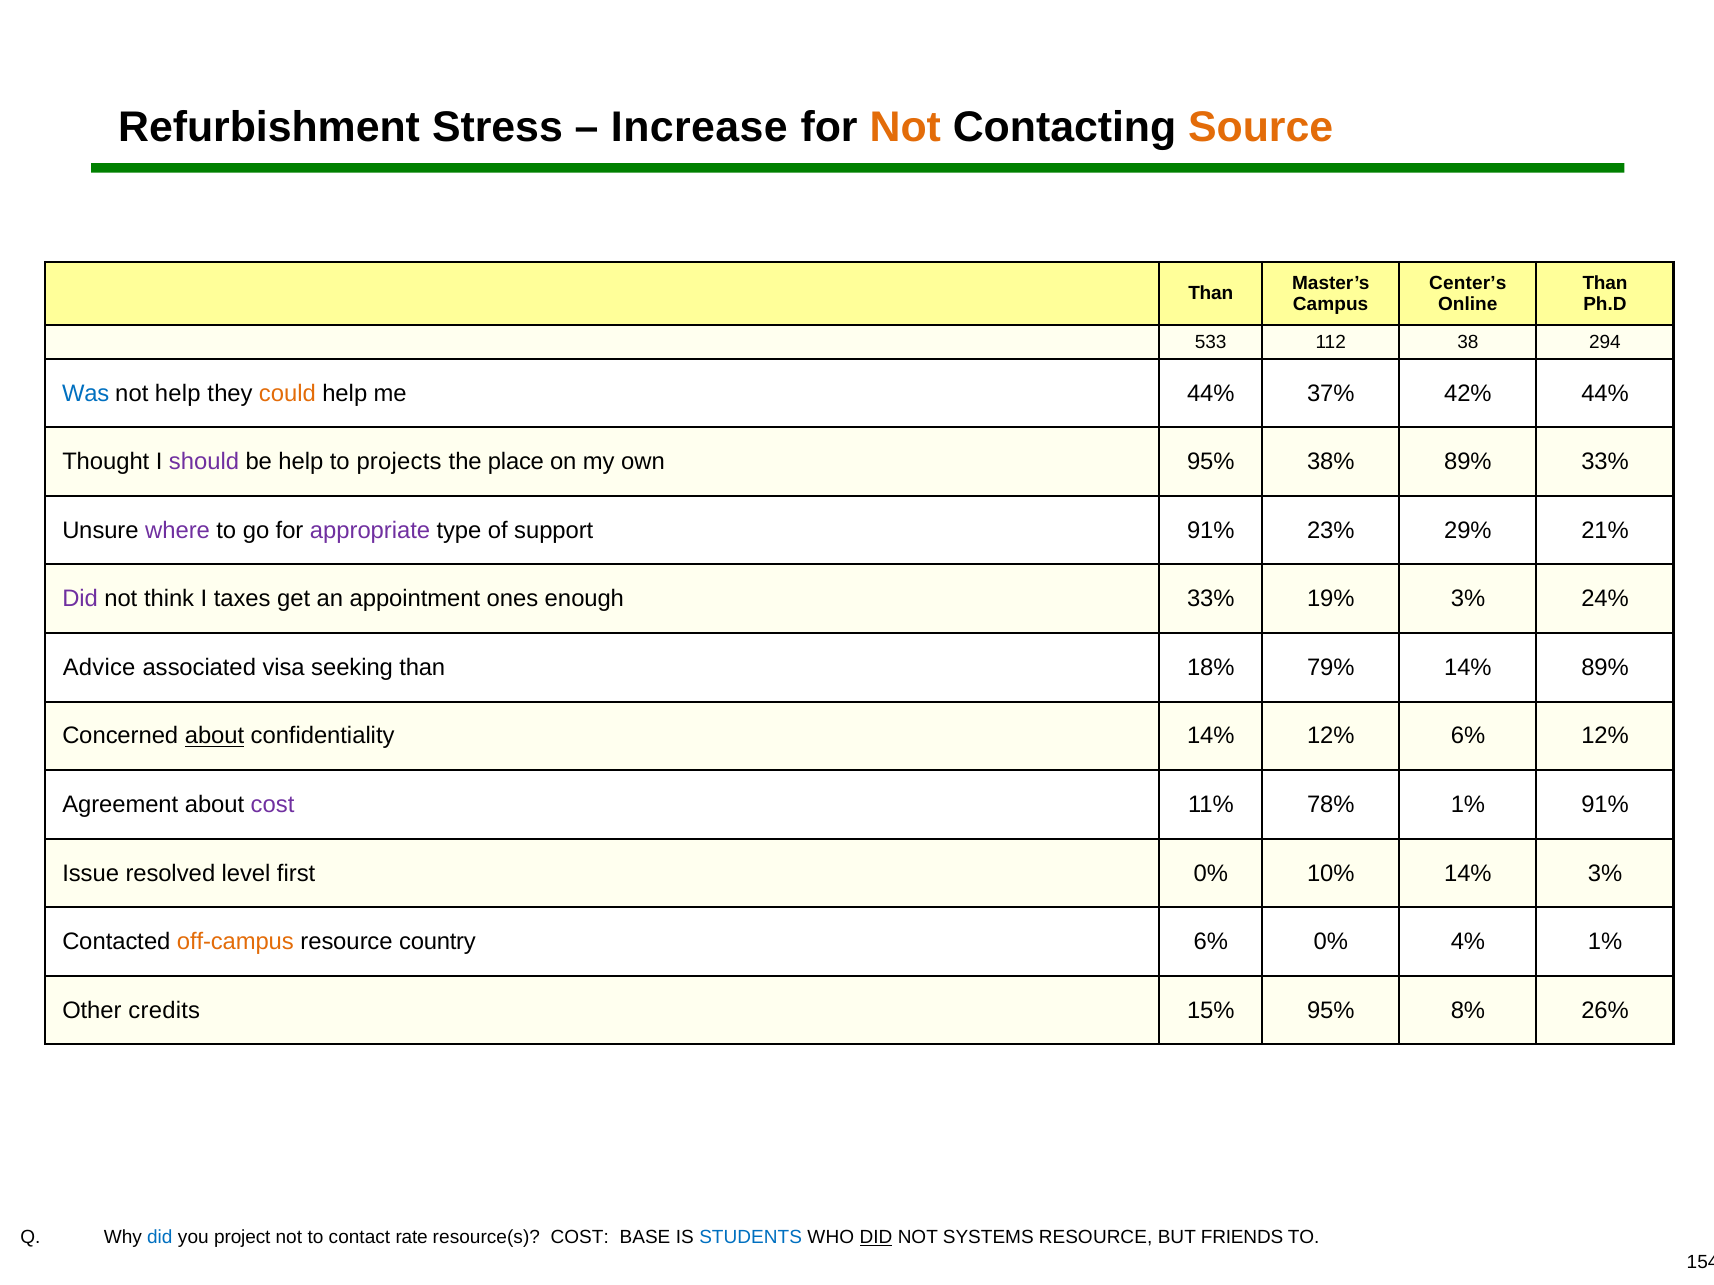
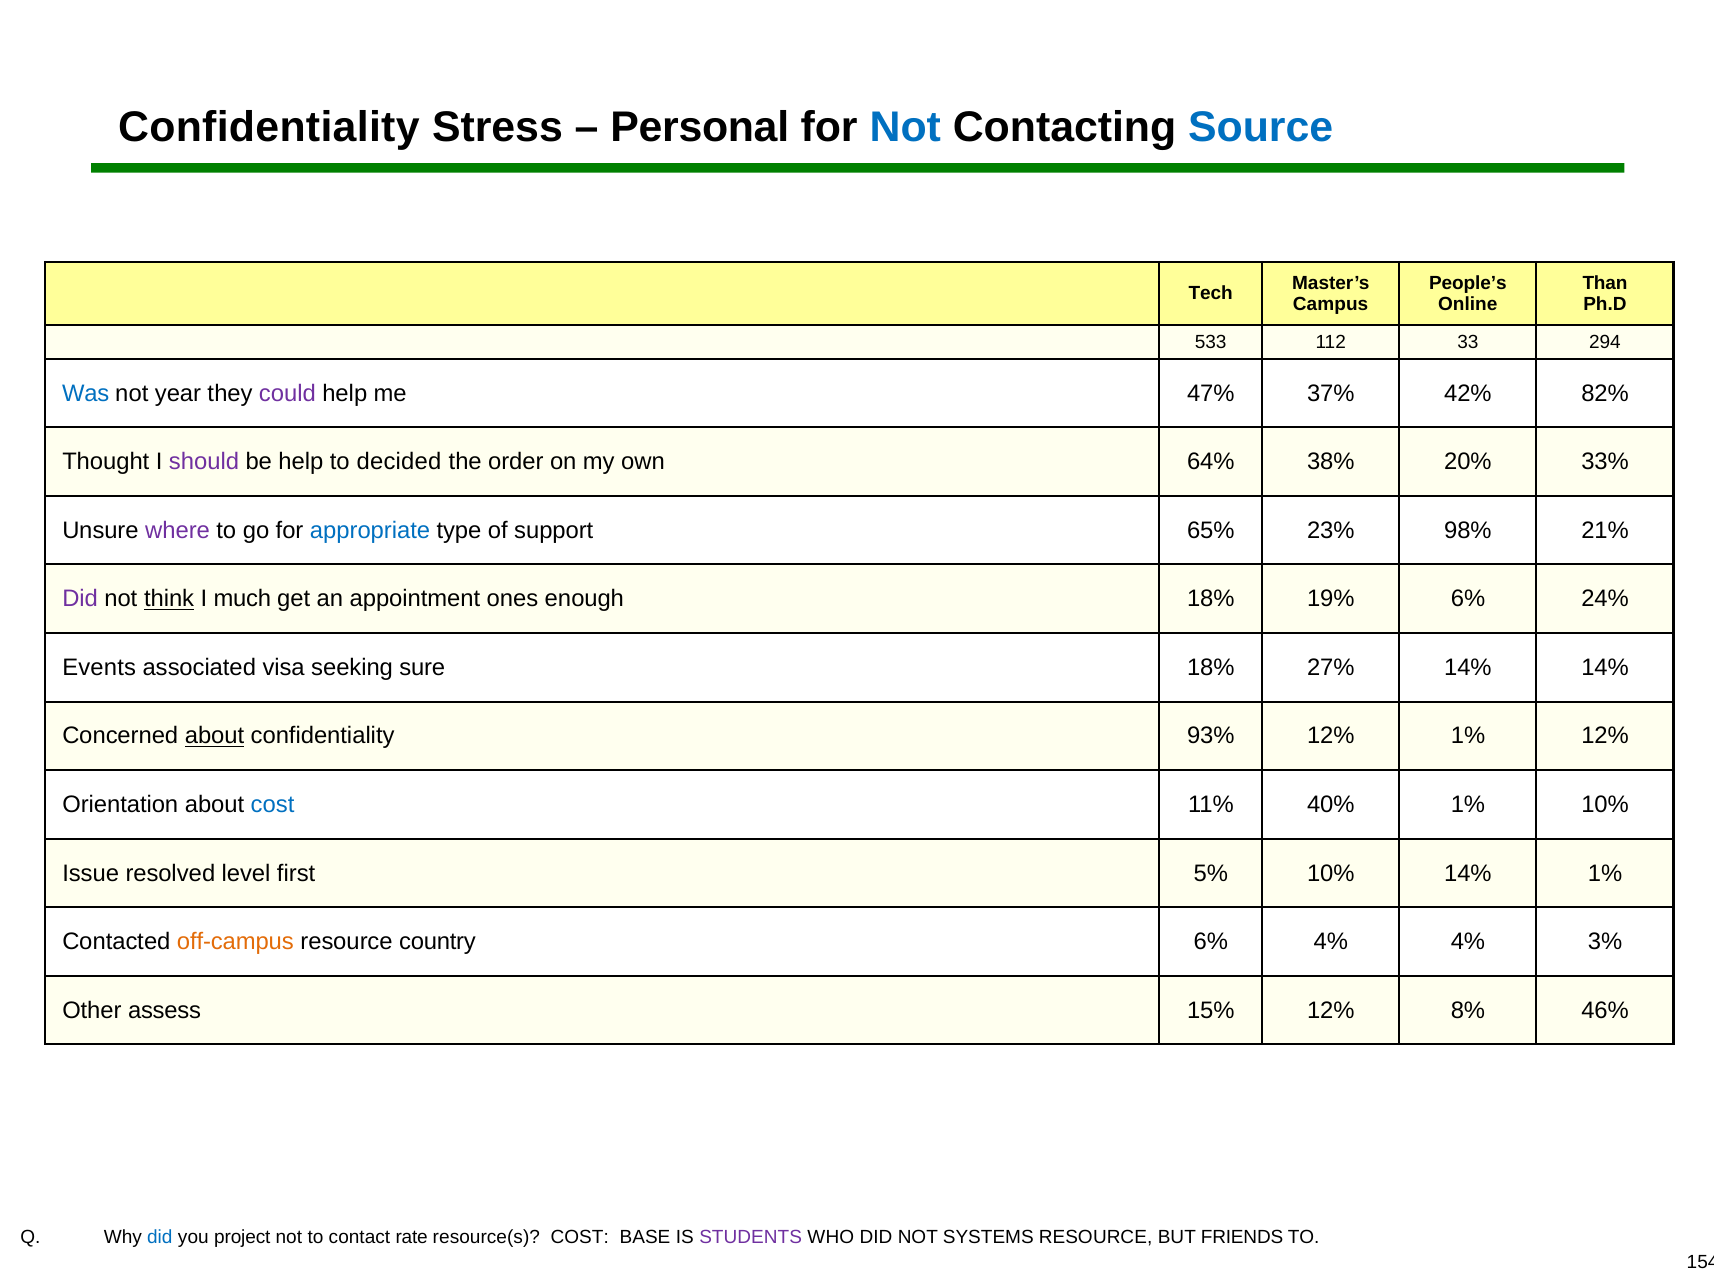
Refurbishment at (269, 127): Refurbishment -> Confidentiality
Increase: Increase -> Personal
Not at (905, 127) colour: orange -> blue
Source colour: orange -> blue
Center’s: Center’s -> People’s
Than at (1211, 294): Than -> Tech
38: 38 -> 33
not help: help -> year
could colour: orange -> purple
me 44%: 44% -> 47%
42% 44%: 44% -> 82%
projects: projects -> decided
place: place -> order
own 95%: 95% -> 64%
38% 89%: 89% -> 20%
appropriate colour: purple -> blue
support 91%: 91% -> 65%
29%: 29% -> 98%
think underline: none -> present
taxes: taxes -> much
enough 33%: 33% -> 18%
19% 3%: 3% -> 6%
Advice: Advice -> Events
seeking than: than -> sure
79%: 79% -> 27%
14% 89%: 89% -> 14%
confidentiality 14%: 14% -> 93%
12% 6%: 6% -> 1%
Agreement: Agreement -> Orientation
cost at (273, 805) colour: purple -> blue
78%: 78% -> 40%
1% 91%: 91% -> 10%
first 0%: 0% -> 5%
14% 3%: 3% -> 1%
6% 0%: 0% -> 4%
4% 1%: 1% -> 3%
credits: credits -> assess
15% 95%: 95% -> 12%
26%: 26% -> 46%
STUDENTS colour: blue -> purple
DID at (876, 1238) underline: present -> none
